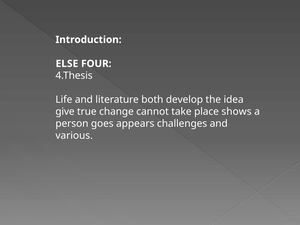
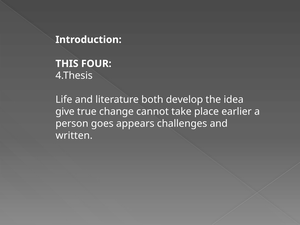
ELSE: ELSE -> THIS
shows: shows -> earlier
various: various -> written
